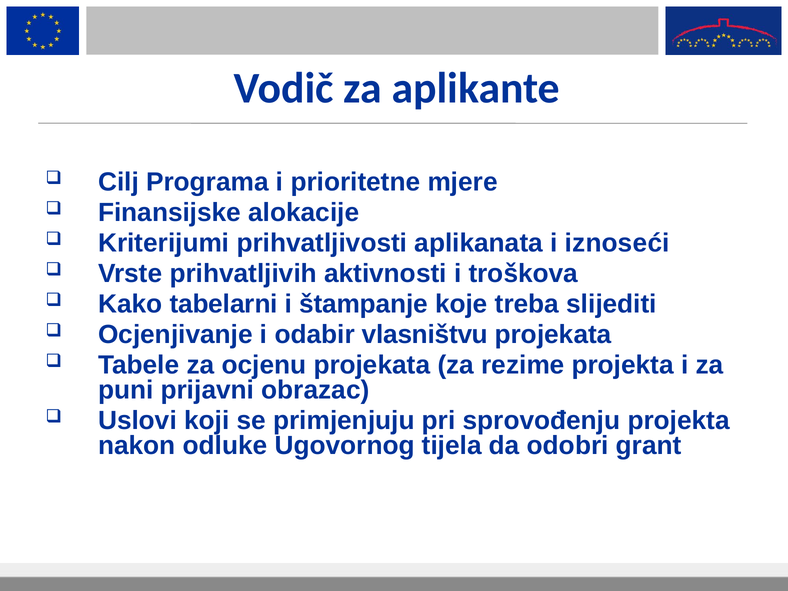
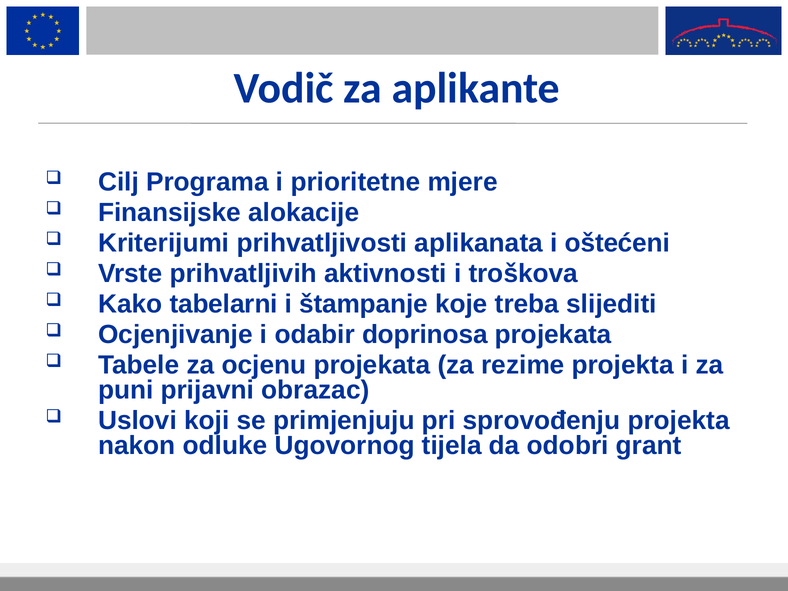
iznoseći: iznoseći -> oštećeni
vlasništvu: vlasništvu -> doprinosa
